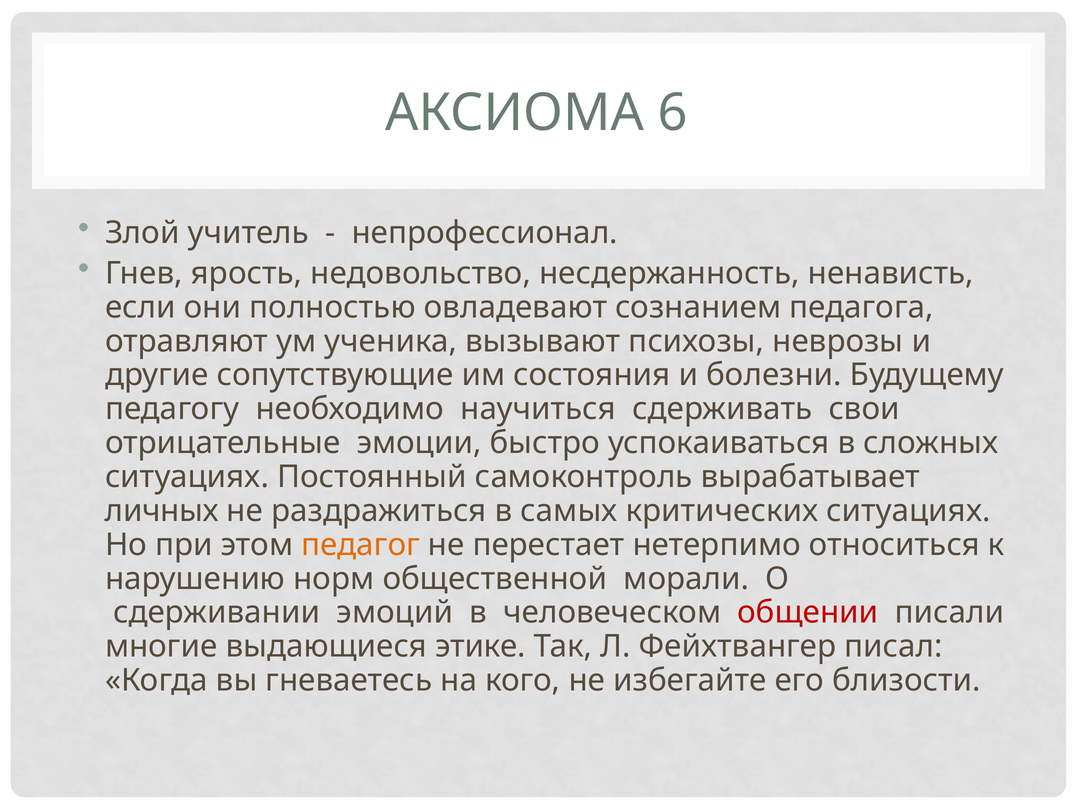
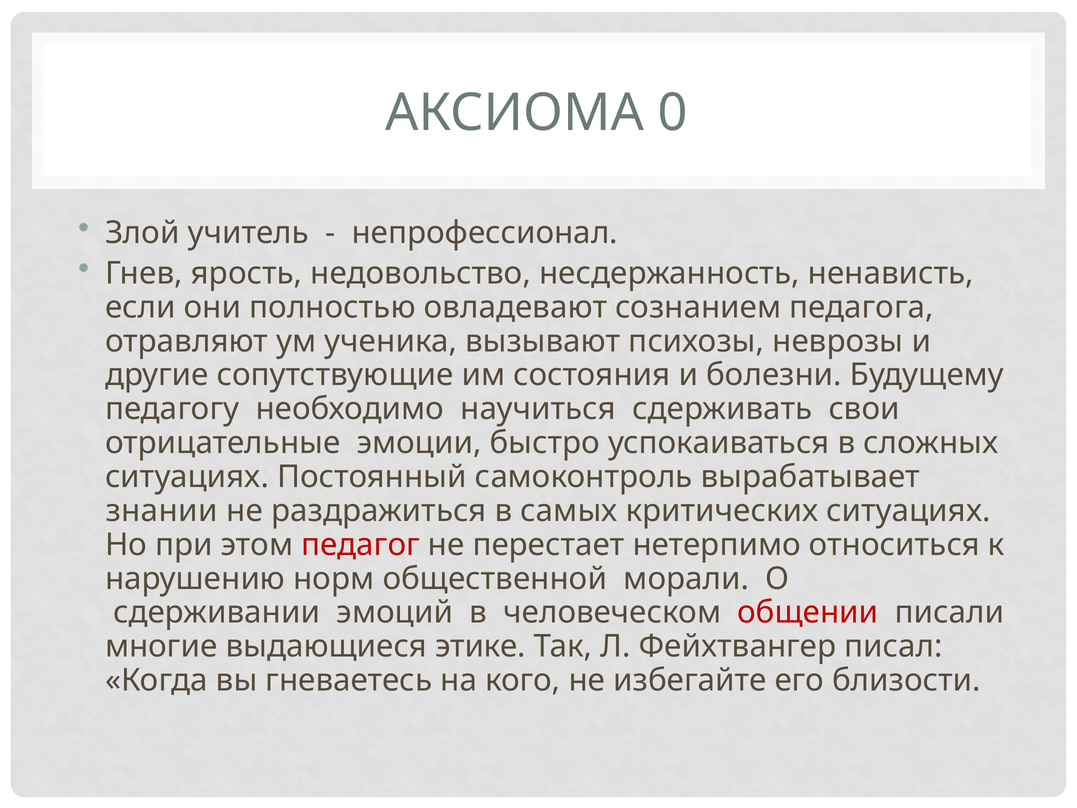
6: 6 -> 0
личных: личных -> знании
педагог colour: orange -> red
